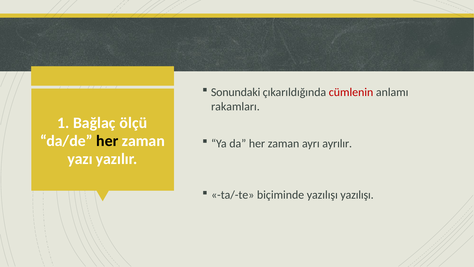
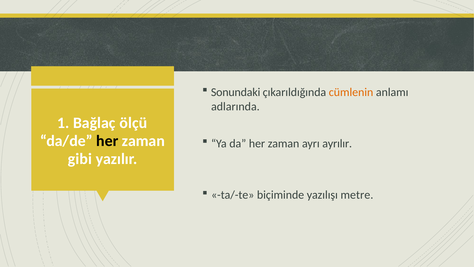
cümlenin colour: red -> orange
rakamları: rakamları -> adlarında
yazı: yazı -> gibi
yazılışı yazılışı: yazılışı -> metre
